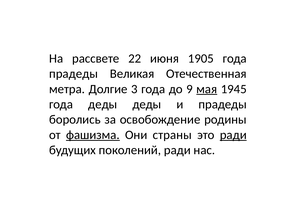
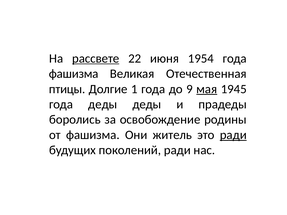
рассвете underline: none -> present
1905: 1905 -> 1954
прадеды at (74, 74): прадеды -> фашизма
метра: метра -> птицы
3: 3 -> 1
фашизма at (93, 135) underline: present -> none
страны: страны -> житель
